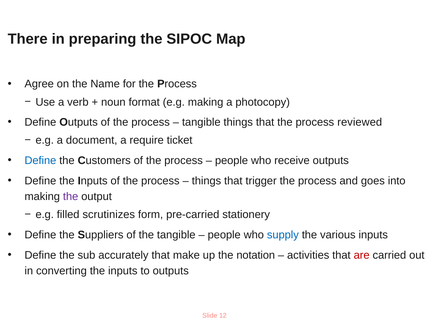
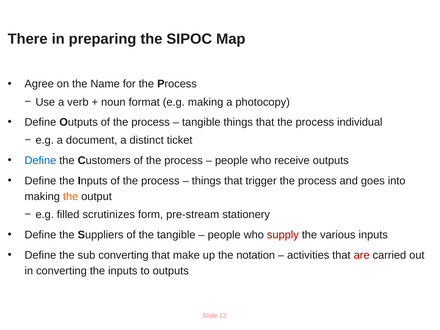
reviewed: reviewed -> individual
require: require -> distinct
the at (71, 197) colour: purple -> orange
pre-carried: pre-carried -> pre-stream
supply colour: blue -> red
sub accurately: accurately -> converting
